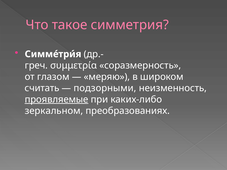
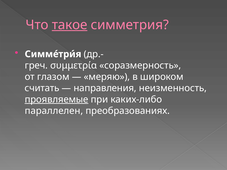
такое underline: none -> present
подзорными: подзорными -> направления
зеркальном: зеркальном -> параллелен
